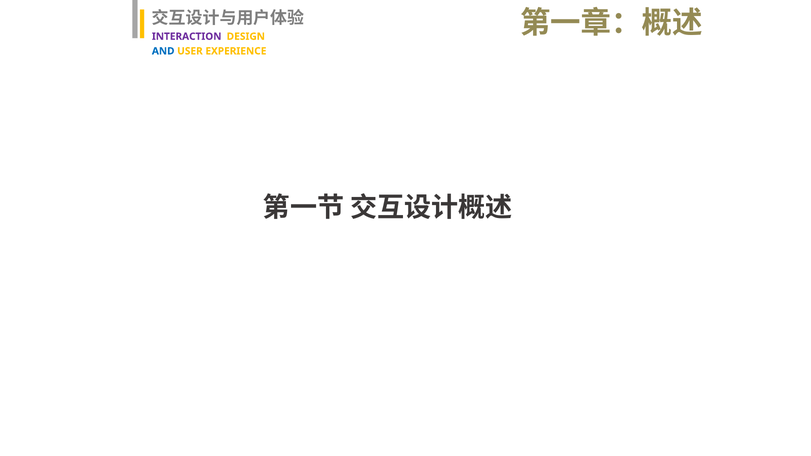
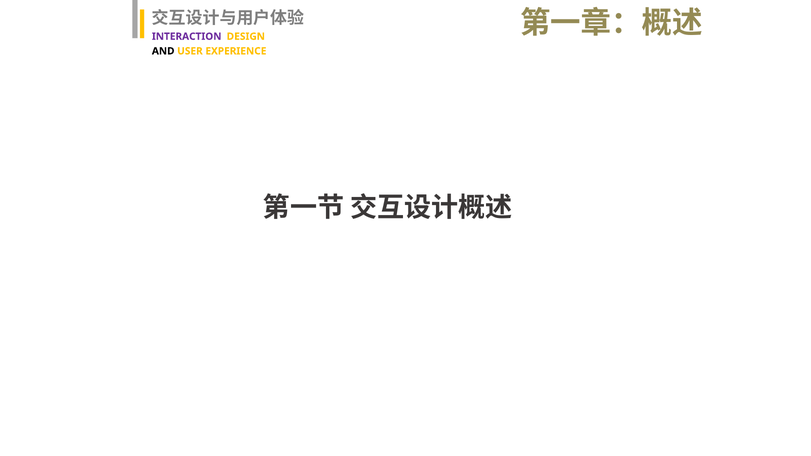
AND colour: blue -> black
